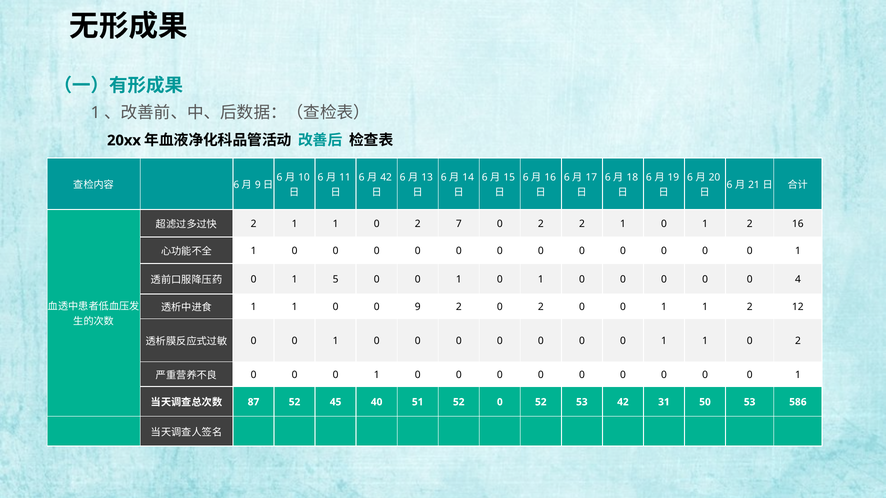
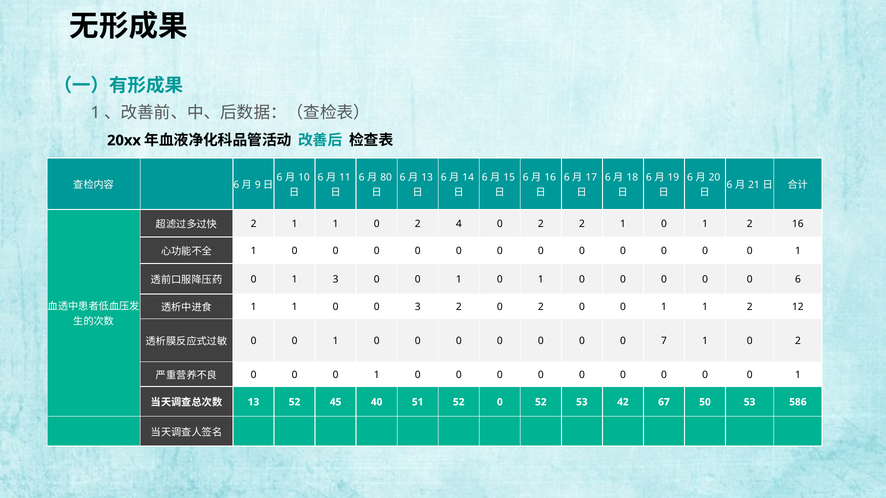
42 at (386, 178): 42 -> 80
7: 7 -> 4
1 5: 5 -> 3
0 4: 4 -> 6
0 9: 9 -> 3
1 at (664, 341): 1 -> 7
87 at (253, 402): 87 -> 13
31: 31 -> 67
